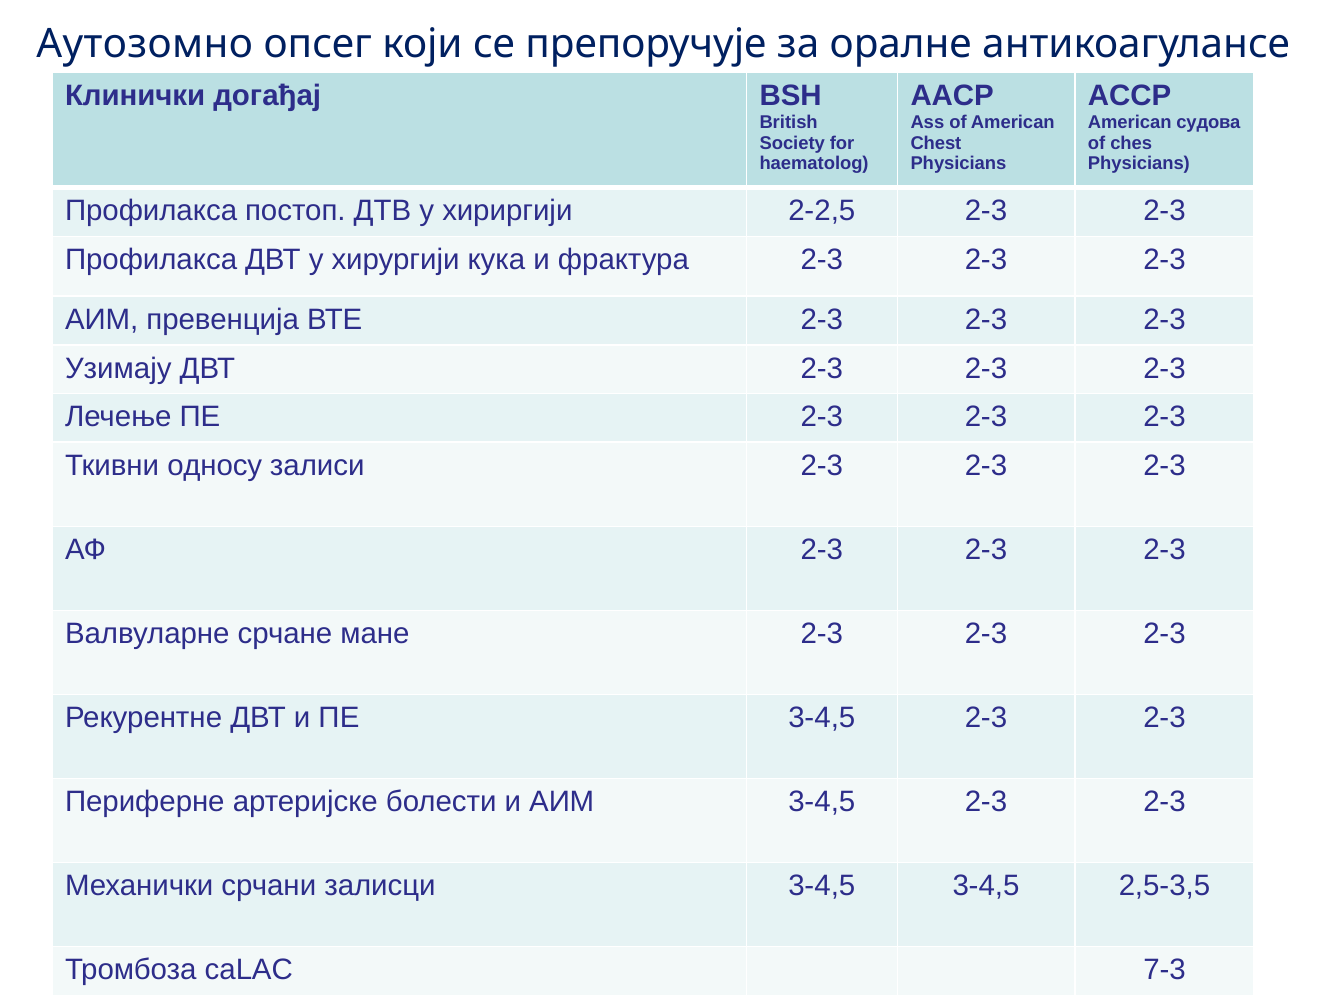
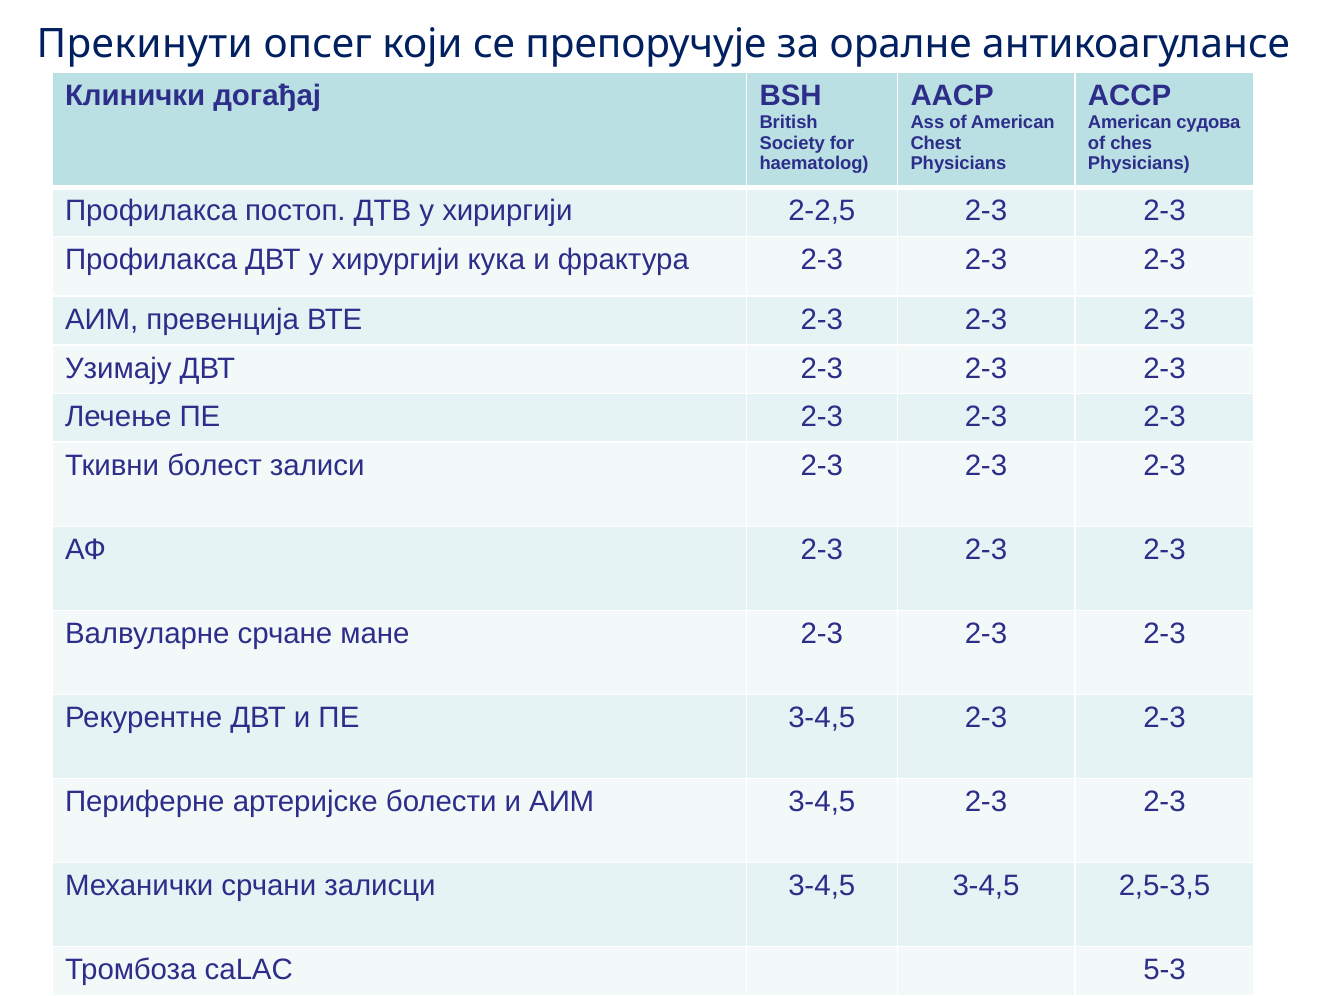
Аутозомно: Аутозомно -> Прекинути
односу: односу -> болест
7-3: 7-3 -> 5-3
